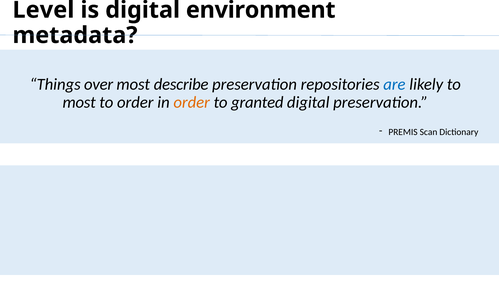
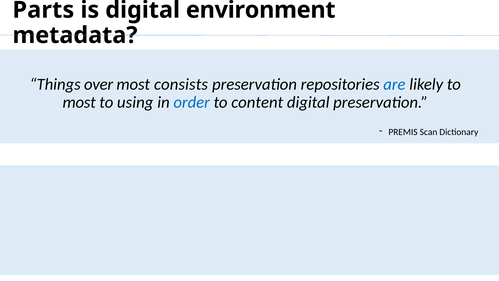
Level: Level -> Parts
describe: describe -> consists
to order: order -> using
order at (192, 102) colour: orange -> blue
granted: granted -> content
